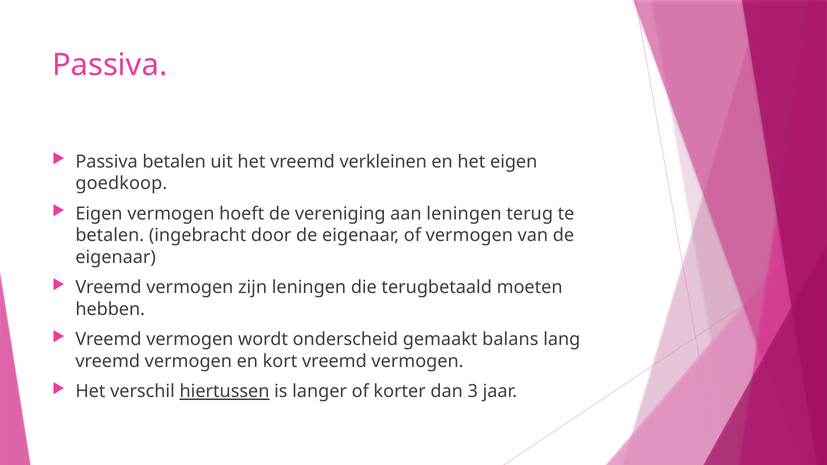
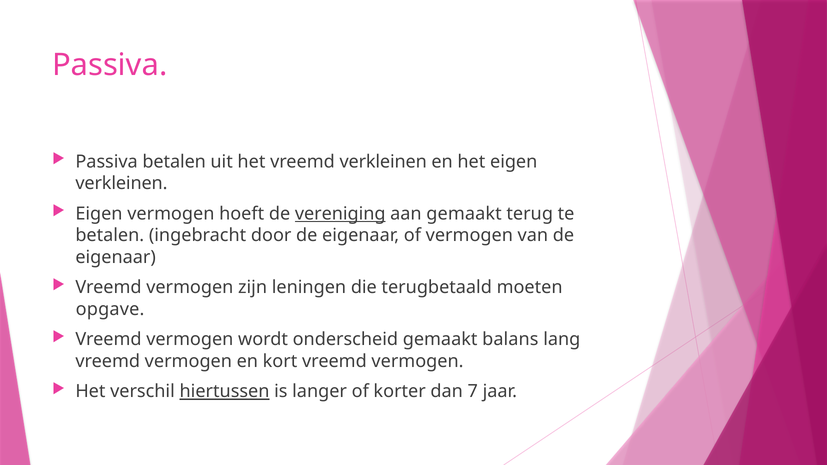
goedkoop at (121, 183): goedkoop -> verkleinen
vereniging underline: none -> present
aan leningen: leningen -> gemaakt
hebben: hebben -> opgave
3: 3 -> 7
